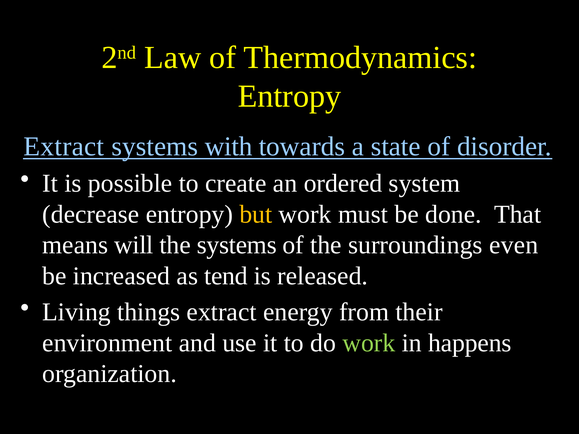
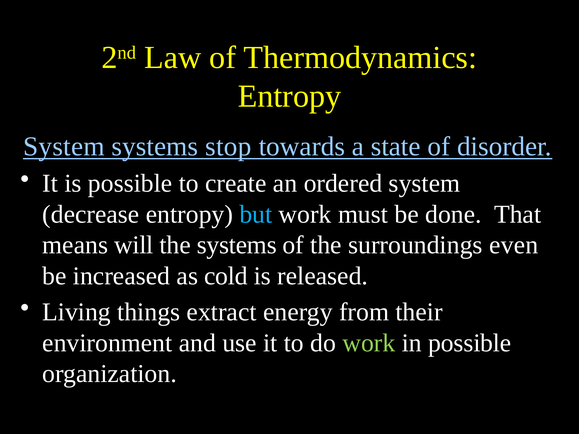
Extract at (64, 147): Extract -> System
with: with -> stop
but colour: yellow -> light blue
tend: tend -> cold
in happens: happens -> possible
